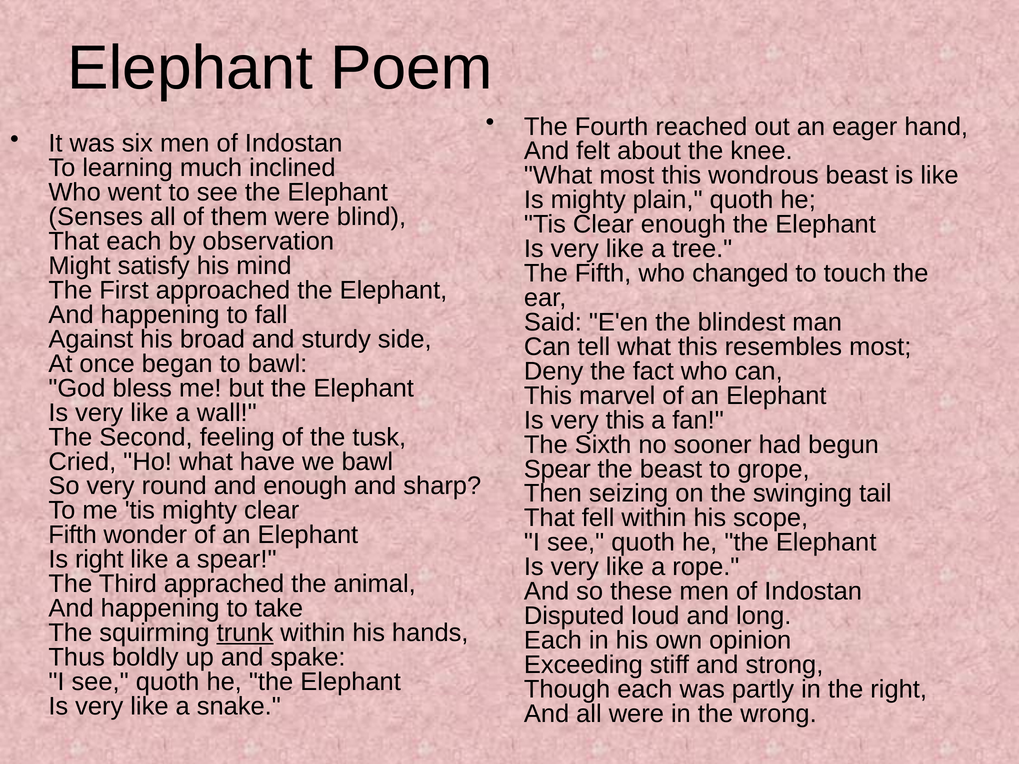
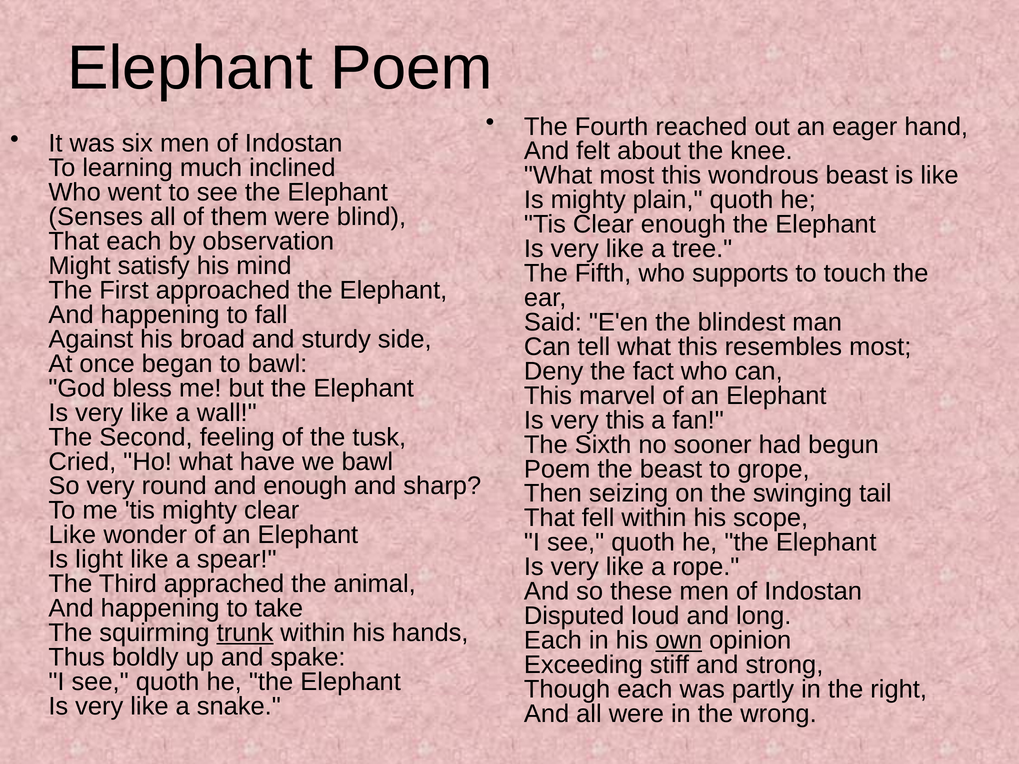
changed: changed -> supports
Spear at (557, 469): Spear -> Poem
Fifth at (73, 535): Fifth -> Like
Is right: right -> light
own underline: none -> present
